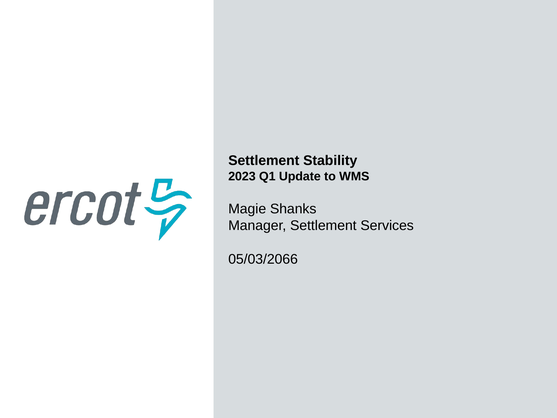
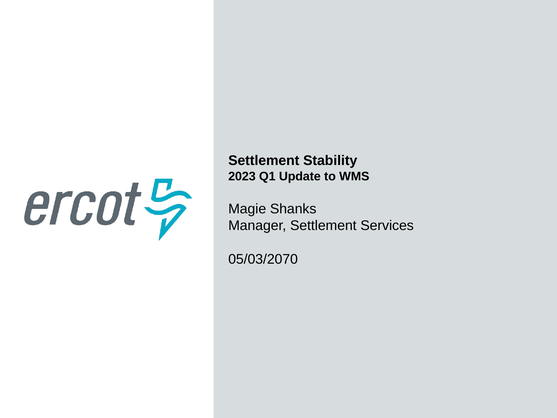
05/03/2066: 05/03/2066 -> 05/03/2070
